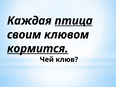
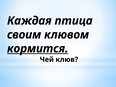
птица underline: present -> none
